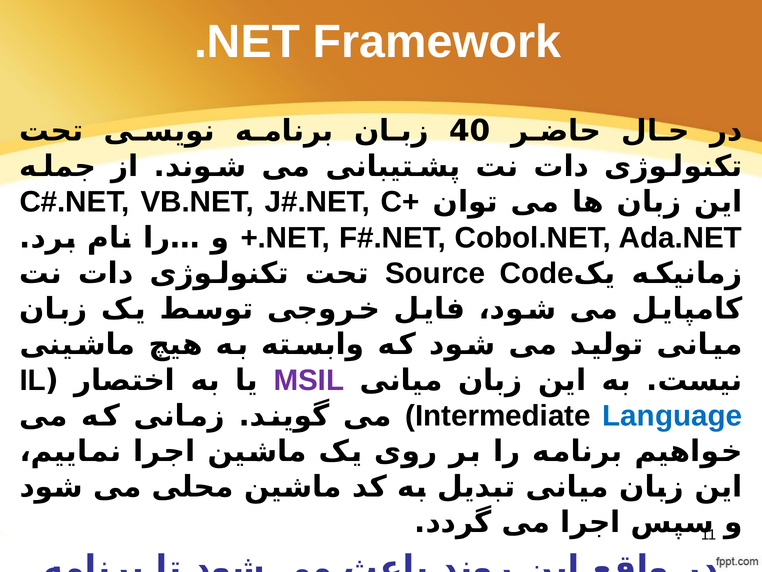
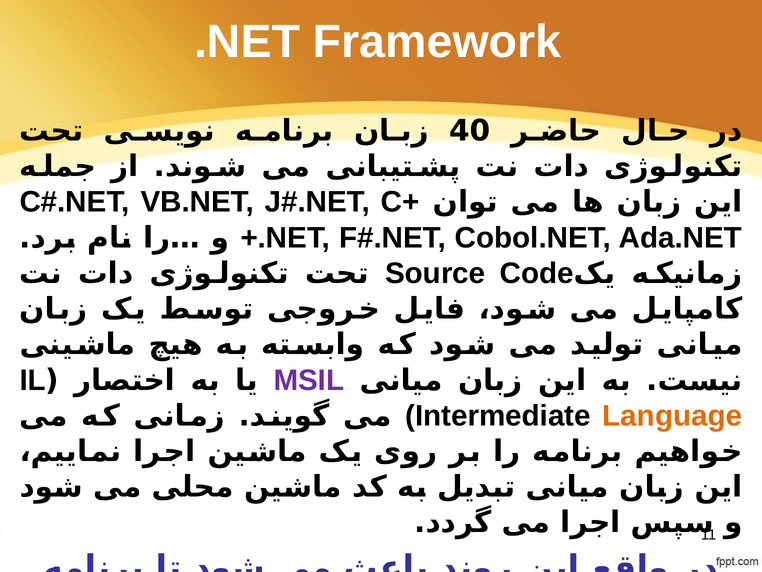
Language colour: blue -> orange
